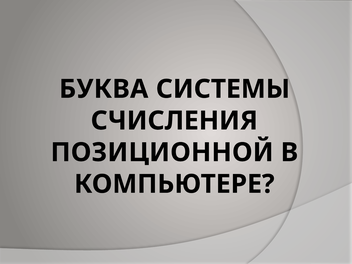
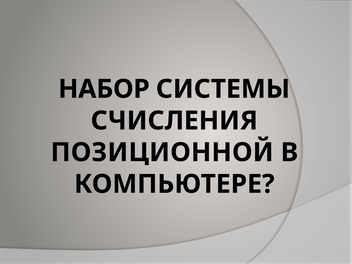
БУКВА: БУКВА -> НАБОР
